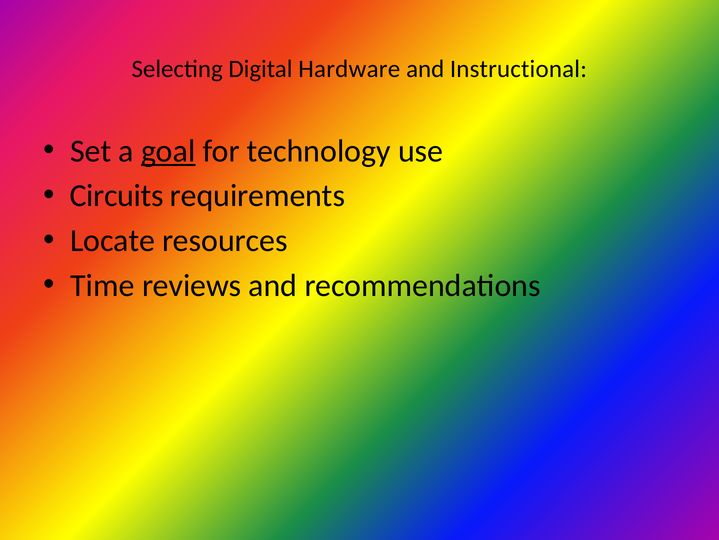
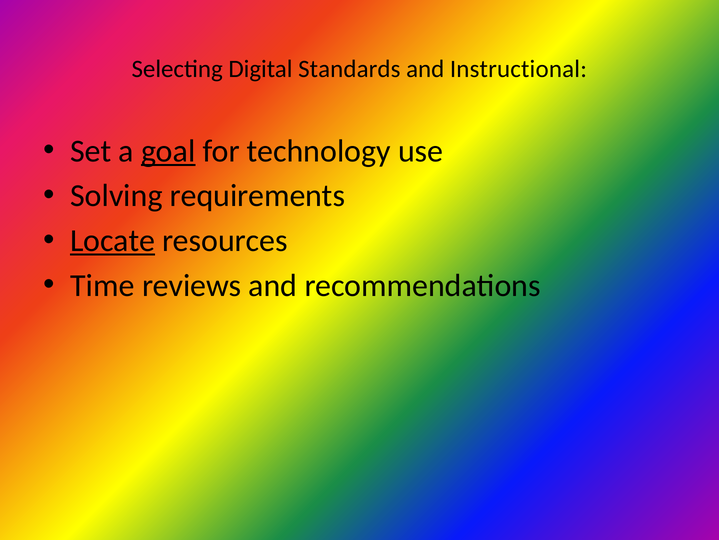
Hardware: Hardware -> Standards
Circuits: Circuits -> Solving
Locate underline: none -> present
